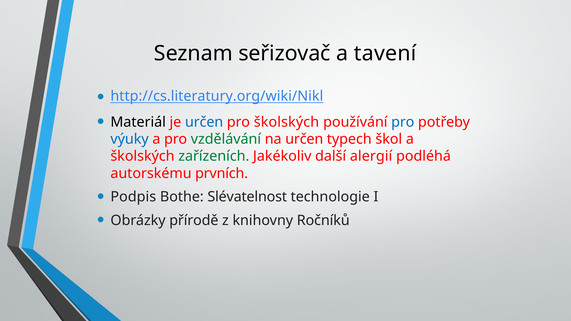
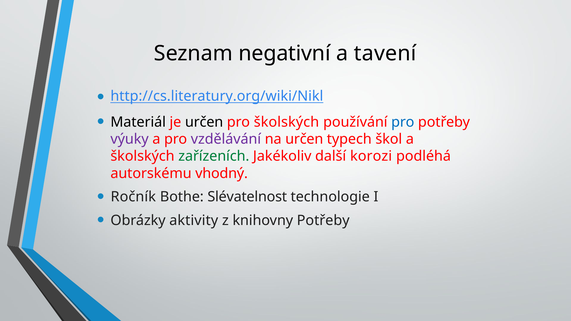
seřizovač: seřizovač -> negativní
určen at (204, 122) colour: blue -> black
výuky colour: blue -> purple
vzdělávání colour: green -> purple
alergií: alergií -> korozi
prvních: prvních -> vhodný
Podpis: Podpis -> Ročník
přírodě: přírodě -> aktivity
knihovny Ročníků: Ročníků -> Potřeby
